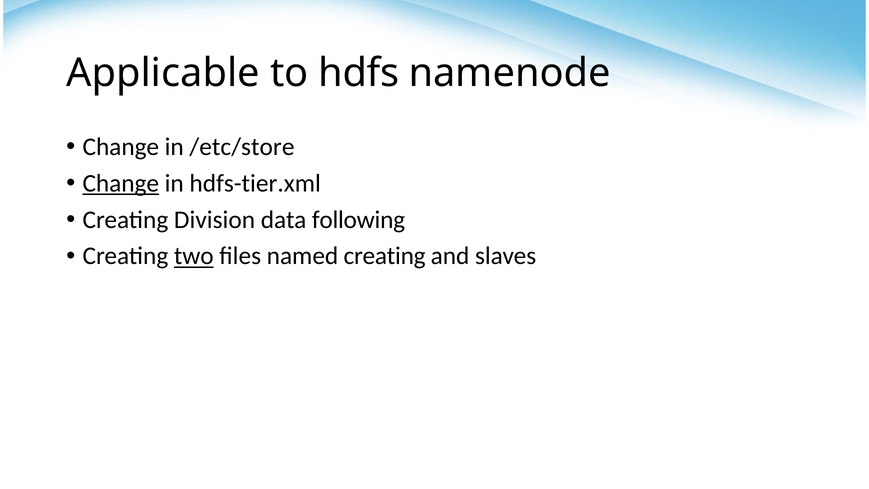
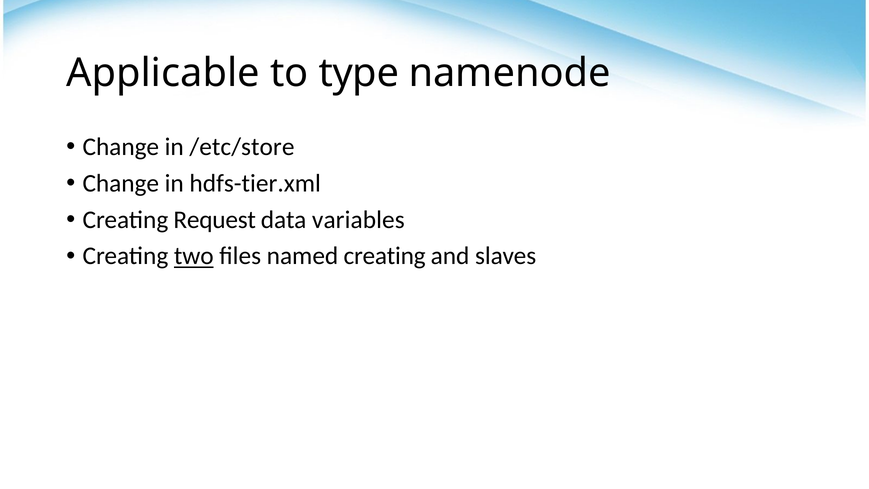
hdfs: hdfs -> type
Change at (121, 183) underline: present -> none
Division: Division -> Request
following: following -> variables
